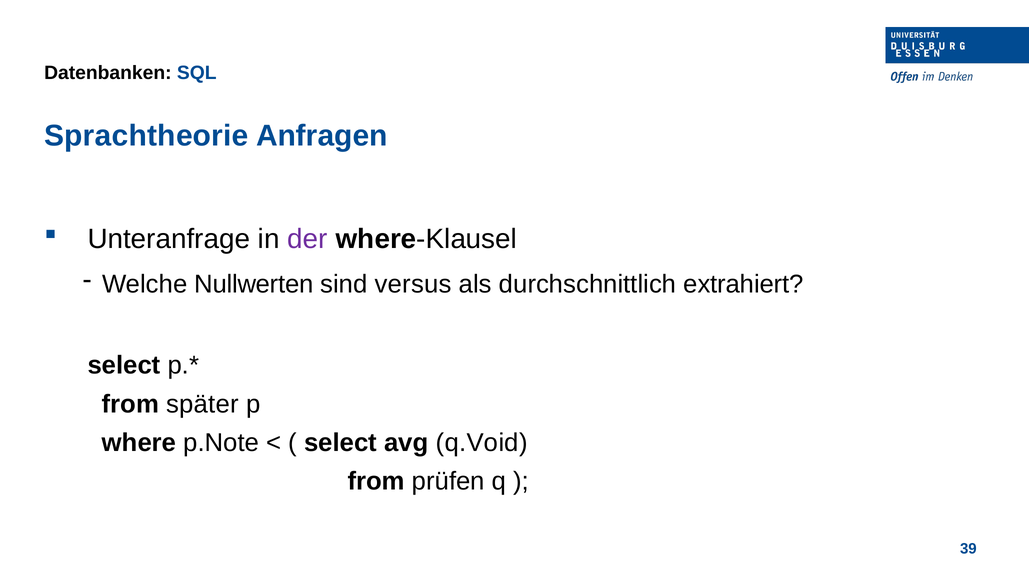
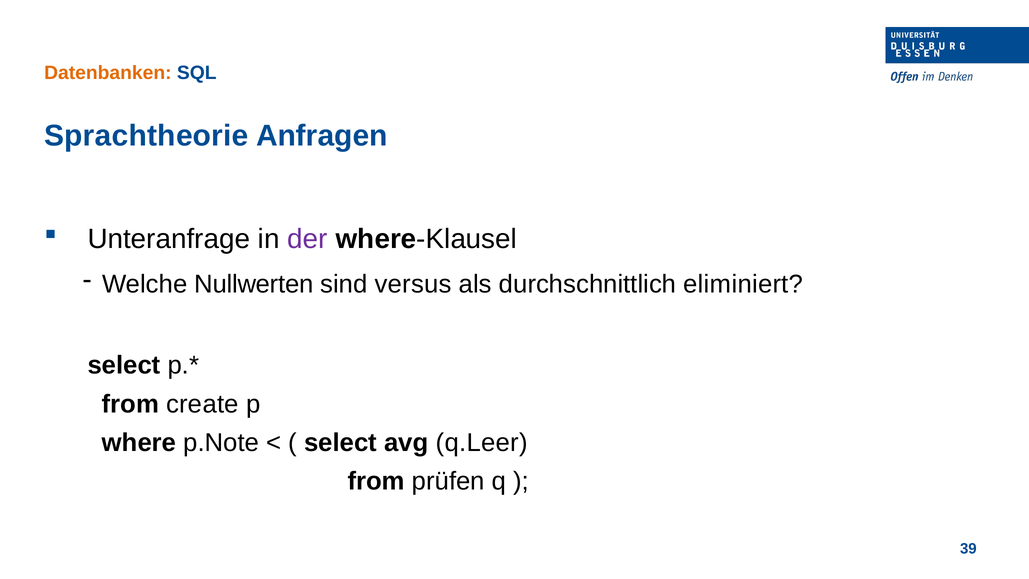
Datenbanken colour: black -> orange
extrahiert: extrahiert -> eliminiert
später: später -> create
q.Void: q.Void -> q.Leer
